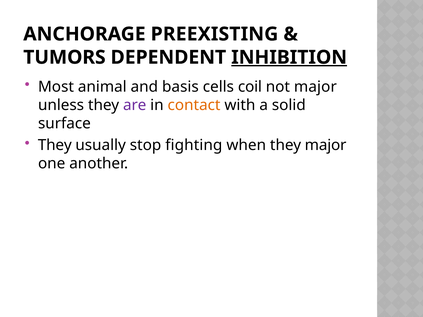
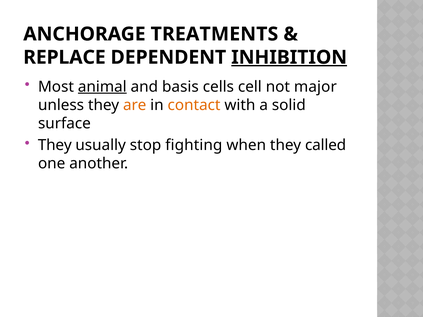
PREEXISTING: PREEXISTING -> TREATMENTS
TUMORS: TUMORS -> REPLACE
animal underline: none -> present
coil: coil -> cell
are colour: purple -> orange
they major: major -> called
